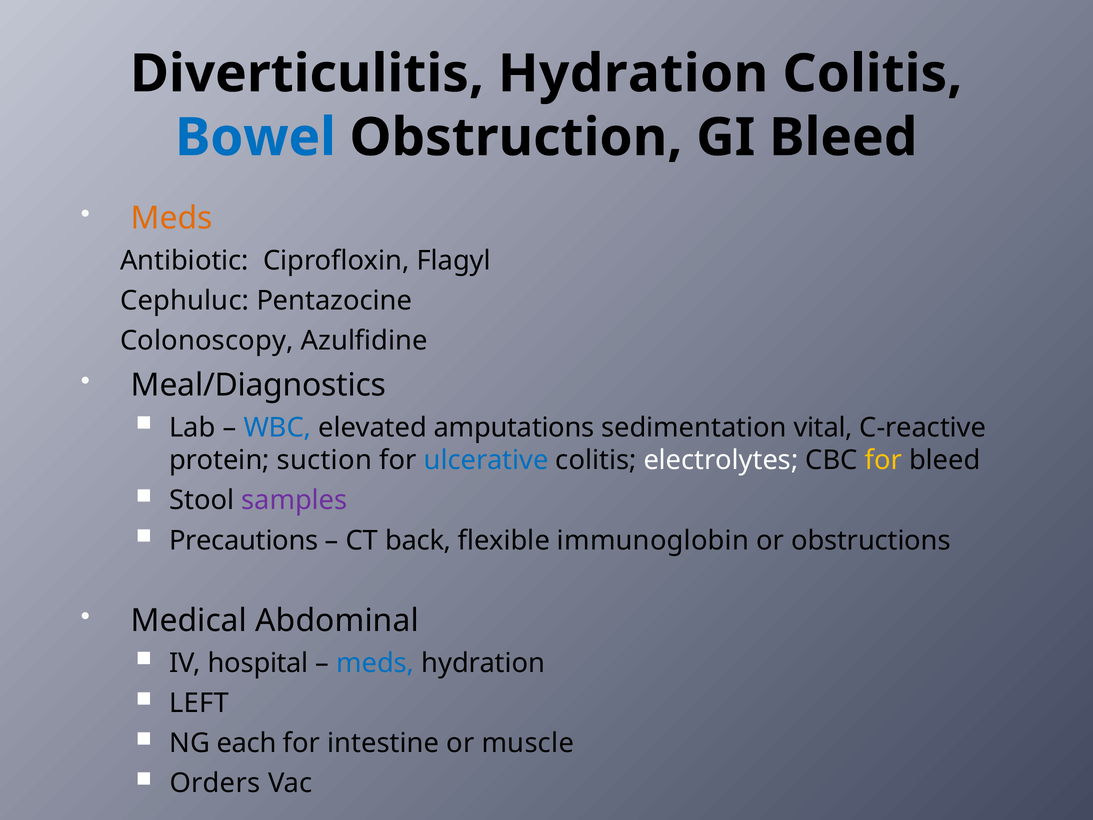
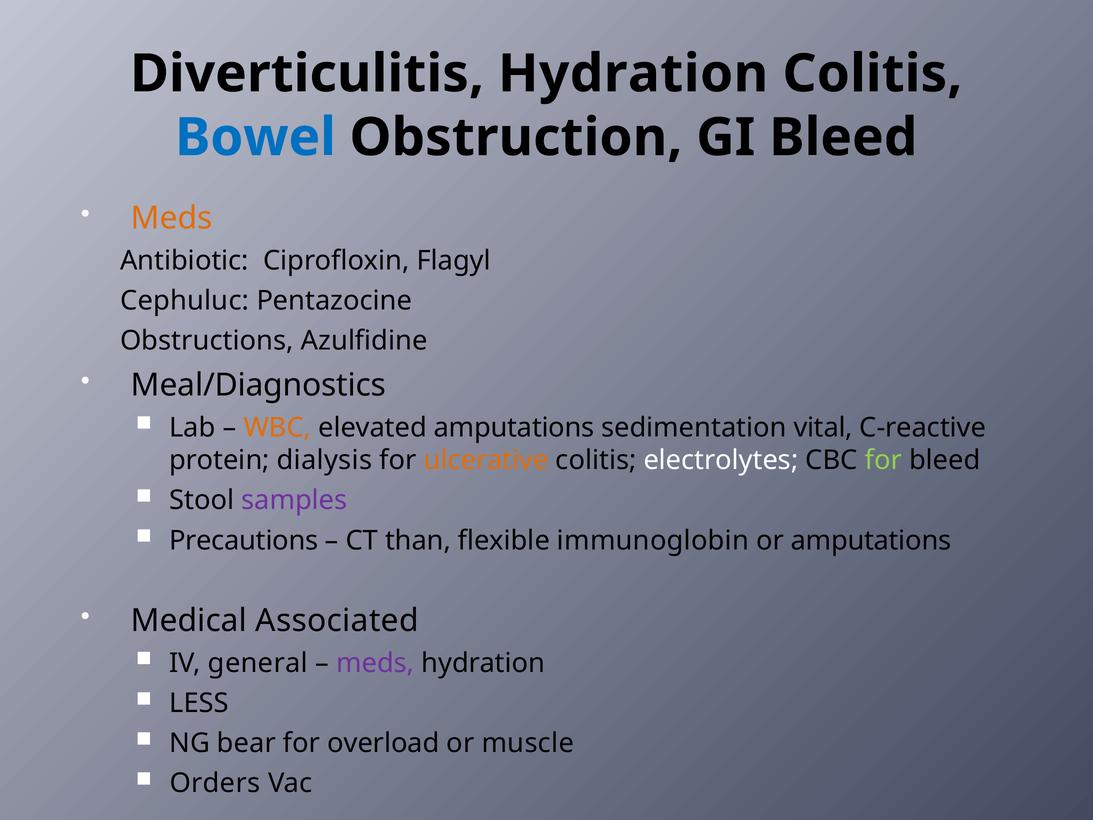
Colonoscopy: Colonoscopy -> Obstructions
WBC colour: blue -> orange
suction: suction -> dialysis
ulcerative colour: blue -> orange
for at (883, 460) colour: yellow -> light green
back: back -> than
or obstructions: obstructions -> amputations
Abdominal: Abdominal -> Associated
hospital: hospital -> general
meds at (375, 663) colour: blue -> purple
LEFT: LEFT -> LESS
each: each -> bear
intestine: intestine -> overload
